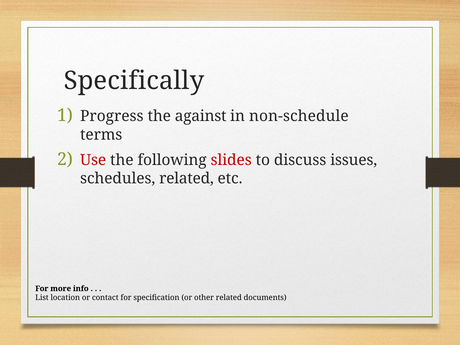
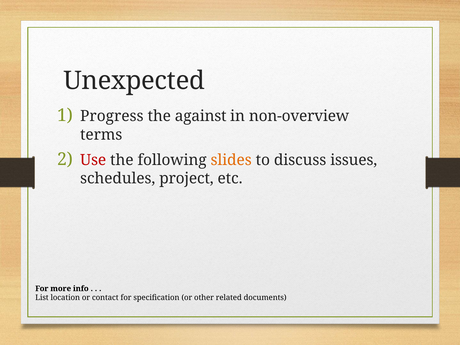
Specifically: Specifically -> Unexpected
non-schedule: non-schedule -> non-overview
slides colour: red -> orange
schedules related: related -> project
